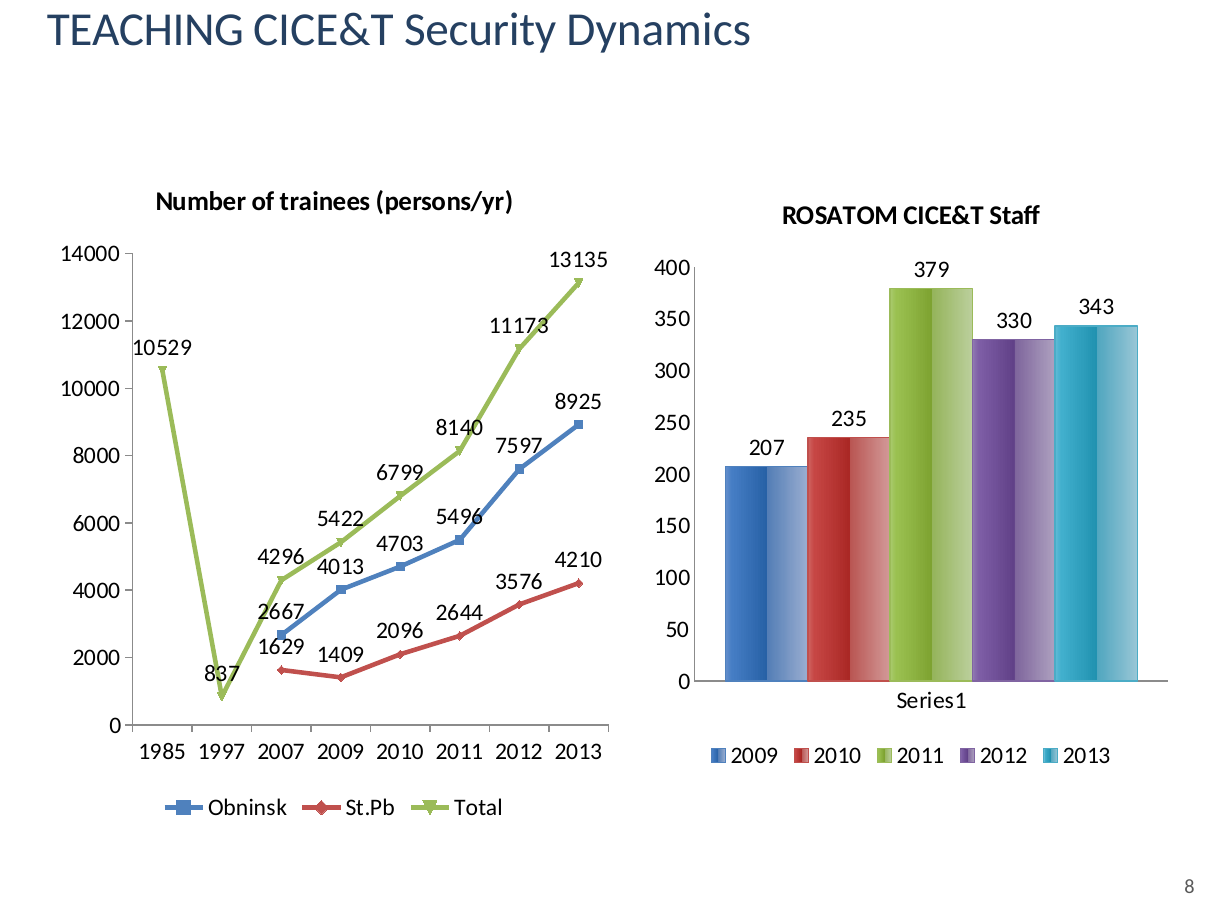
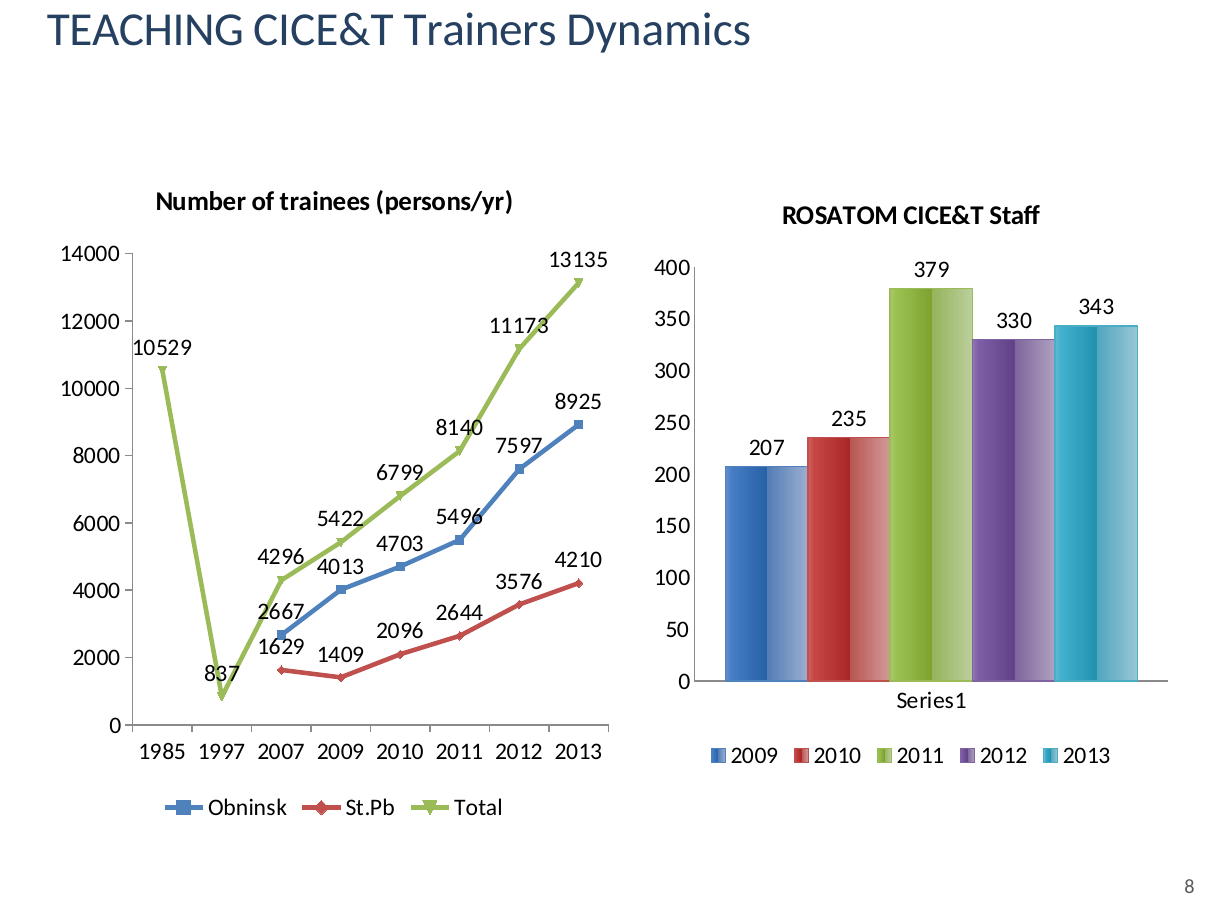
Security: Security -> Trainers
